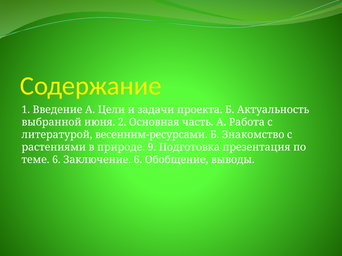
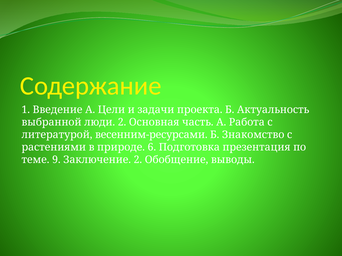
июня: июня -> люди
9: 9 -> 6
теме 6: 6 -> 9
Заключение 6: 6 -> 2
